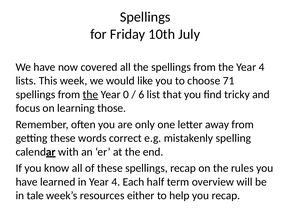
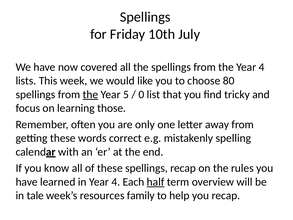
71: 71 -> 80
0: 0 -> 5
6: 6 -> 0
half underline: none -> present
either: either -> family
